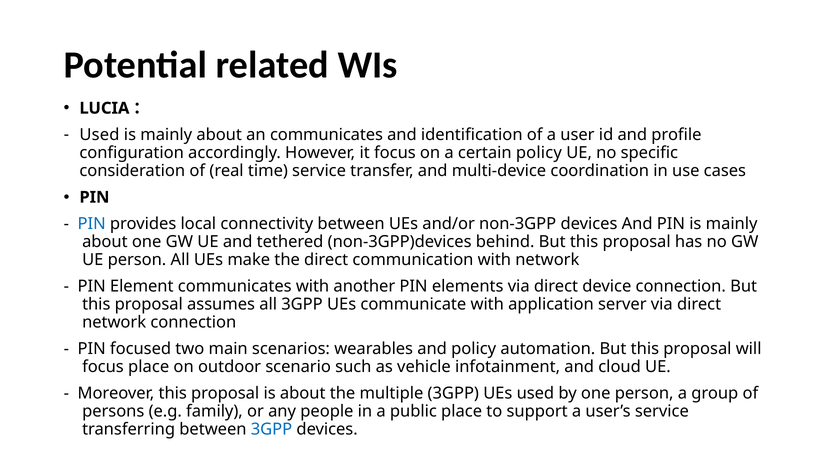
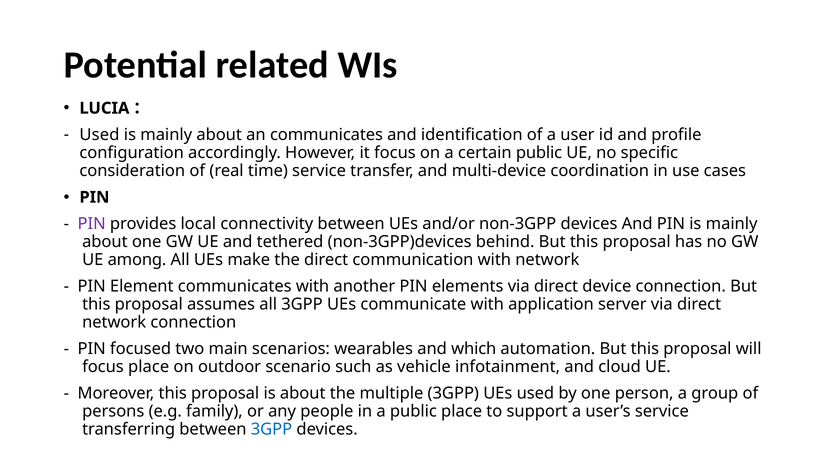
certain policy: policy -> public
PIN at (92, 224) colour: blue -> purple
UE person: person -> among
and policy: policy -> which
